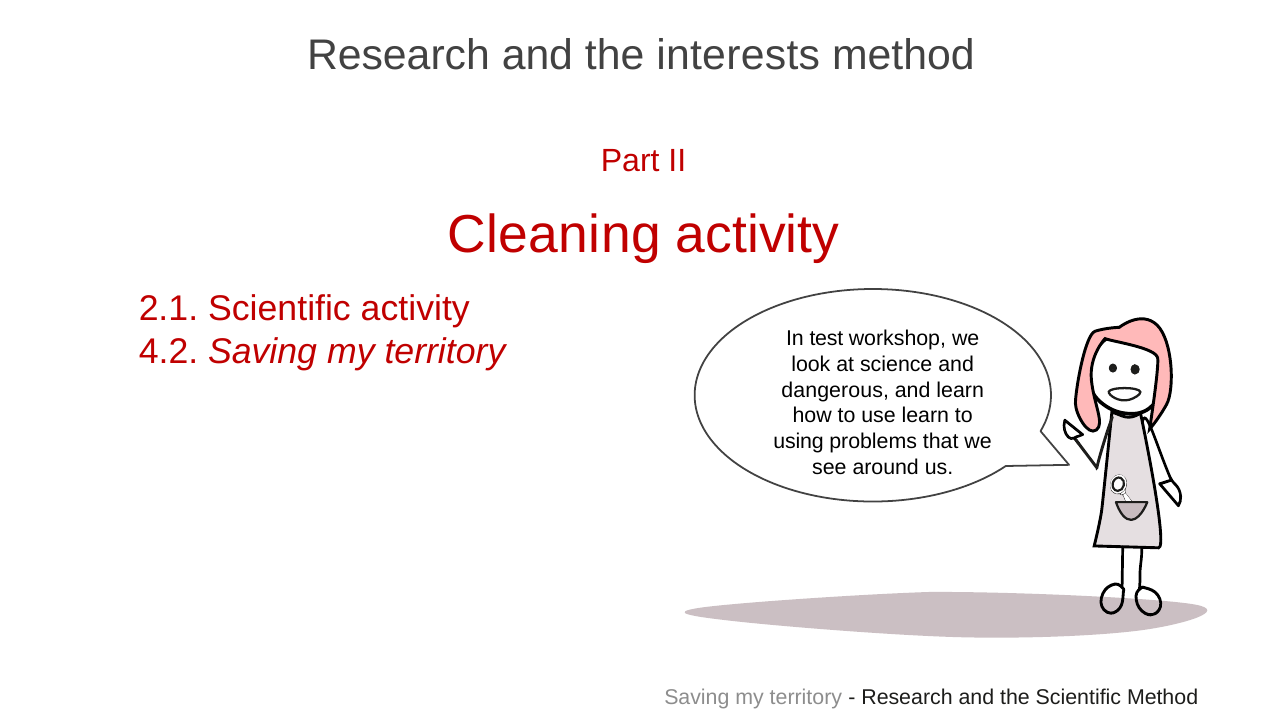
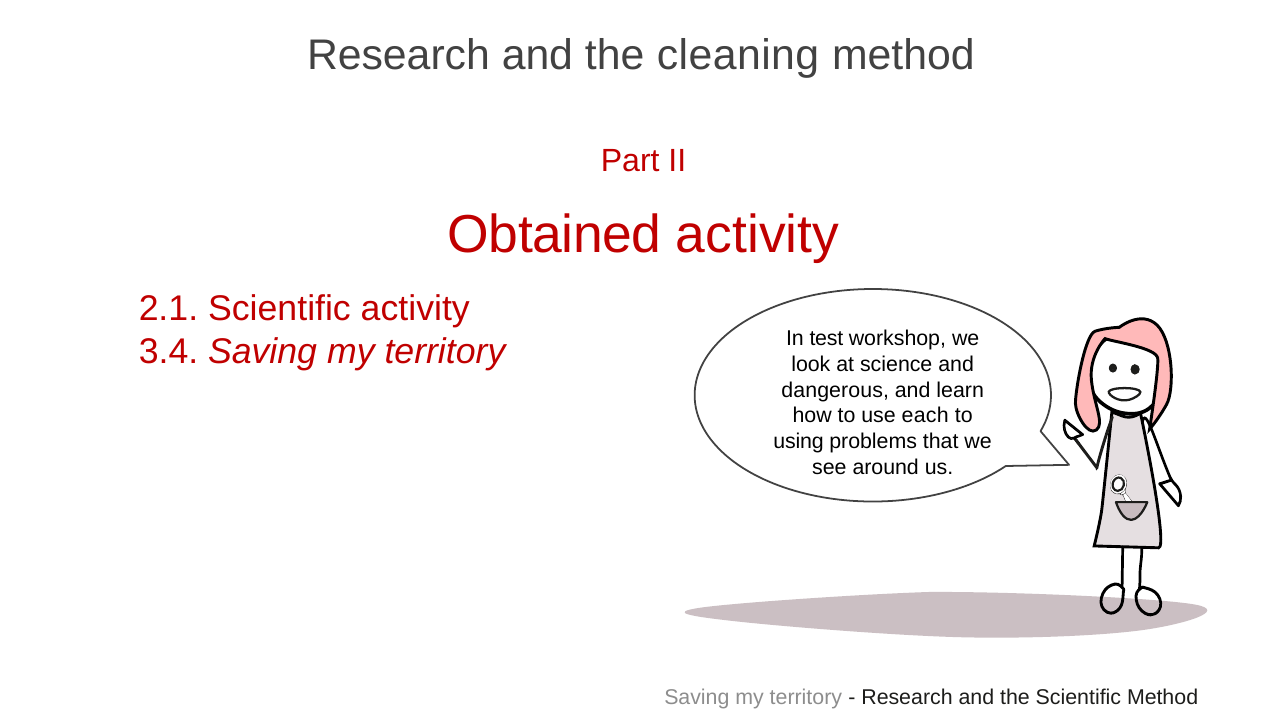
interests: interests -> cleaning
Cleaning: Cleaning -> Obtained
4.2: 4.2 -> 3.4
use learn: learn -> each
